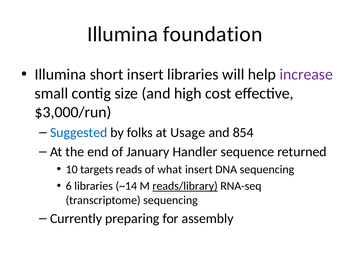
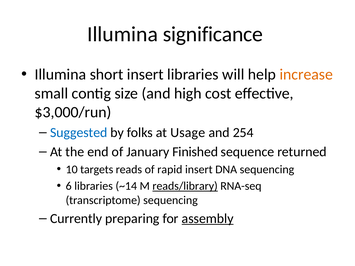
foundation: foundation -> significance
increase colour: purple -> orange
854: 854 -> 254
Handler: Handler -> Finished
what: what -> rapid
assembly underline: none -> present
